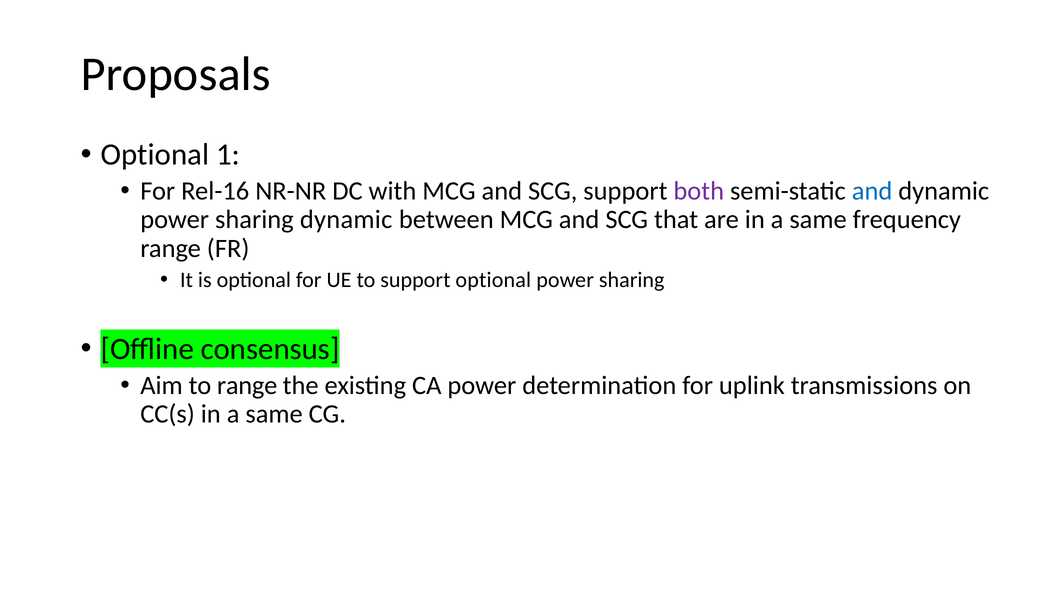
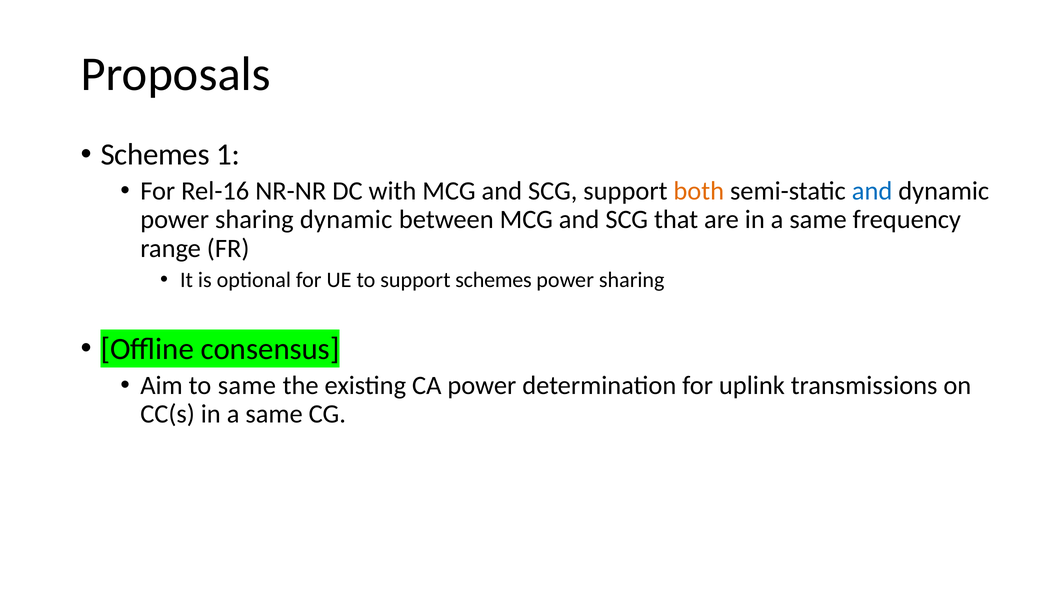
Optional at (155, 154): Optional -> Schemes
both colour: purple -> orange
support optional: optional -> schemes
to range: range -> same
